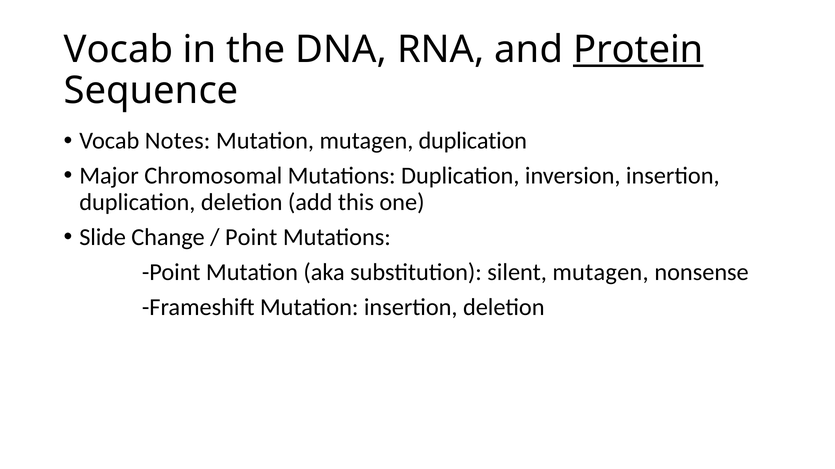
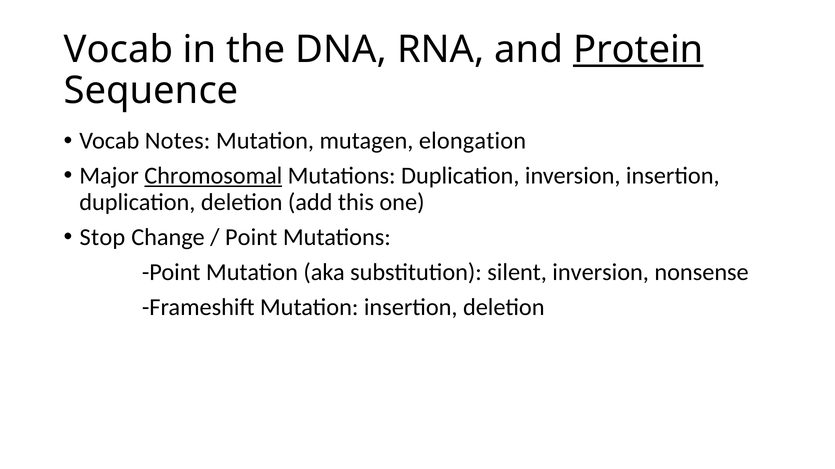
mutagen duplication: duplication -> elongation
Chromosomal underline: none -> present
Slide: Slide -> Stop
silent mutagen: mutagen -> inversion
